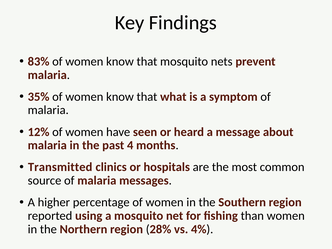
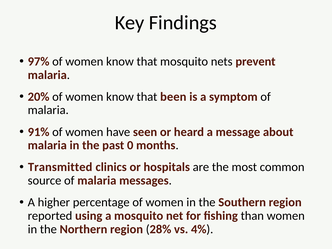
83%: 83% -> 97%
35%: 35% -> 20%
what: what -> been
12%: 12% -> 91%
4: 4 -> 0
